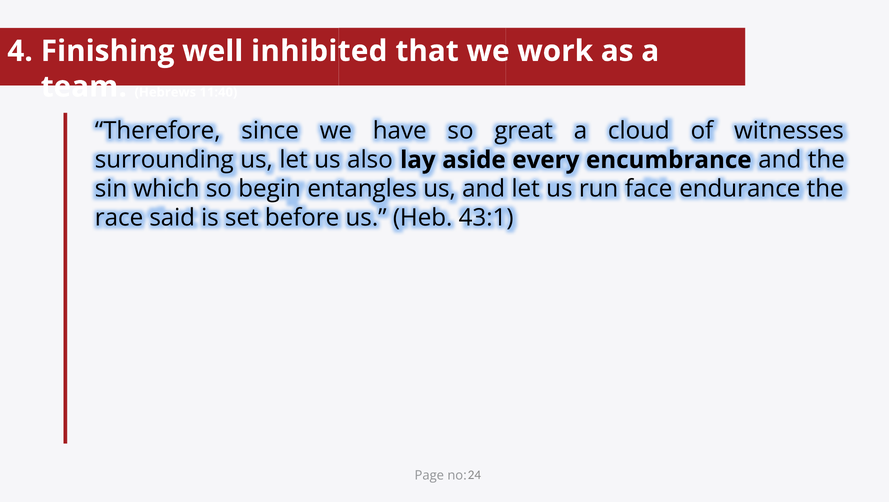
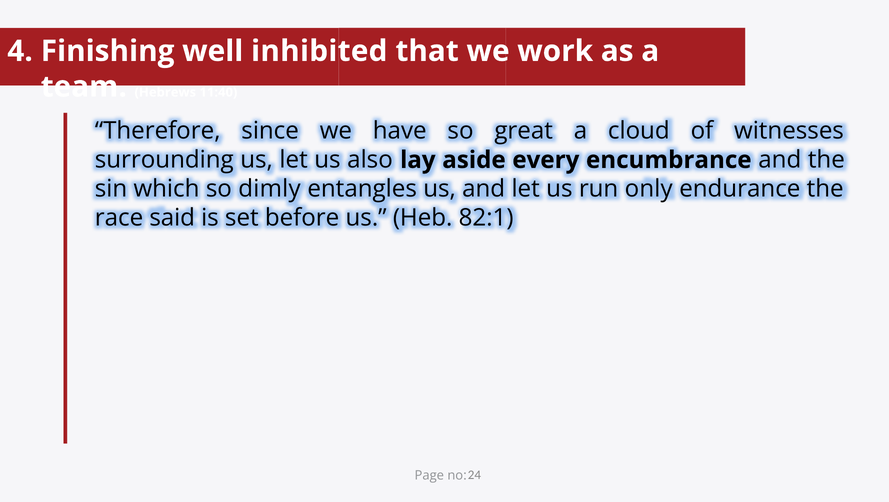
begin: begin -> dimly
face: face -> only
43:1: 43:1 -> 82:1
